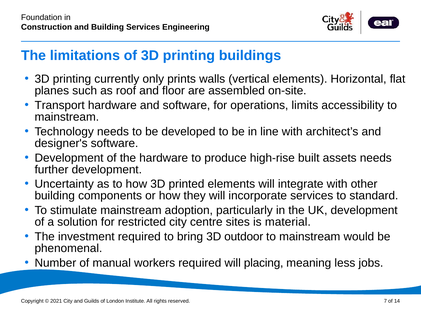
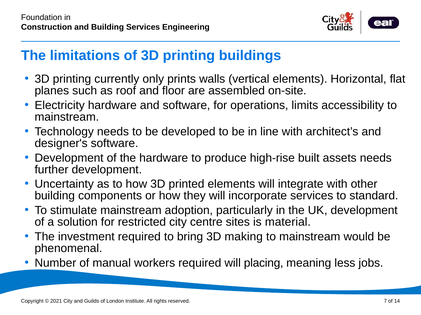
Transport: Transport -> Electricity
outdoor: outdoor -> making
